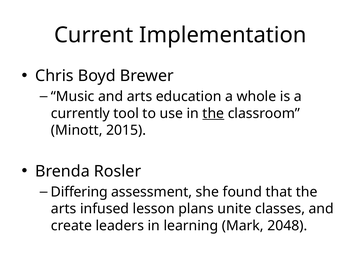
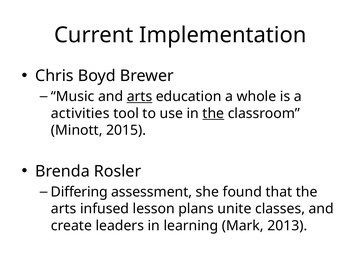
arts at (140, 96) underline: none -> present
currently: currently -> activities
2048: 2048 -> 2013
